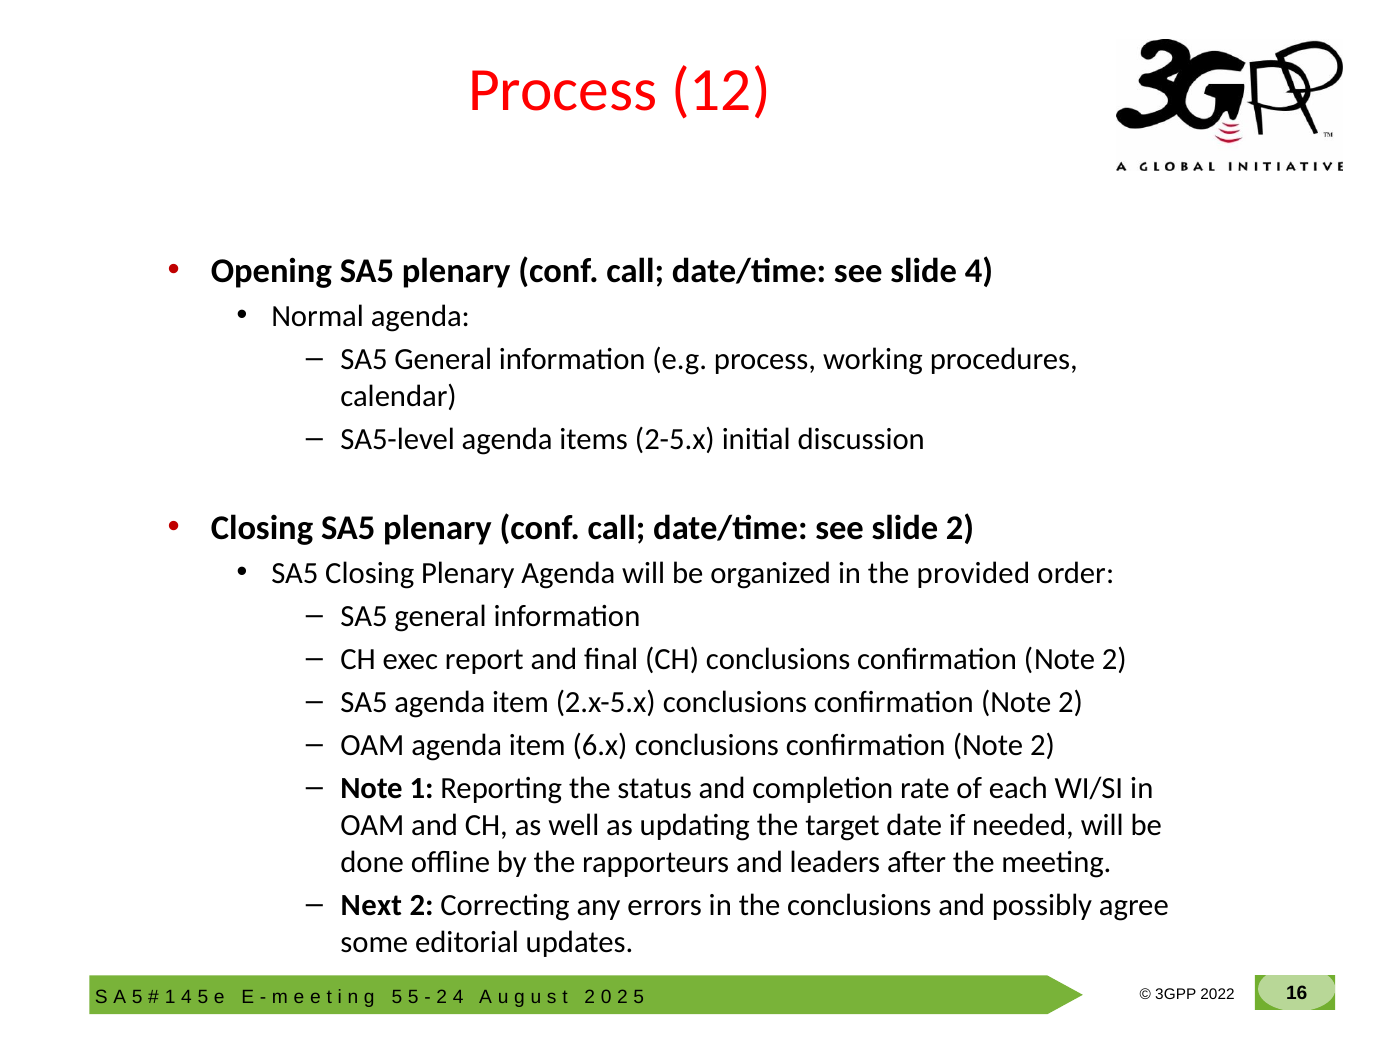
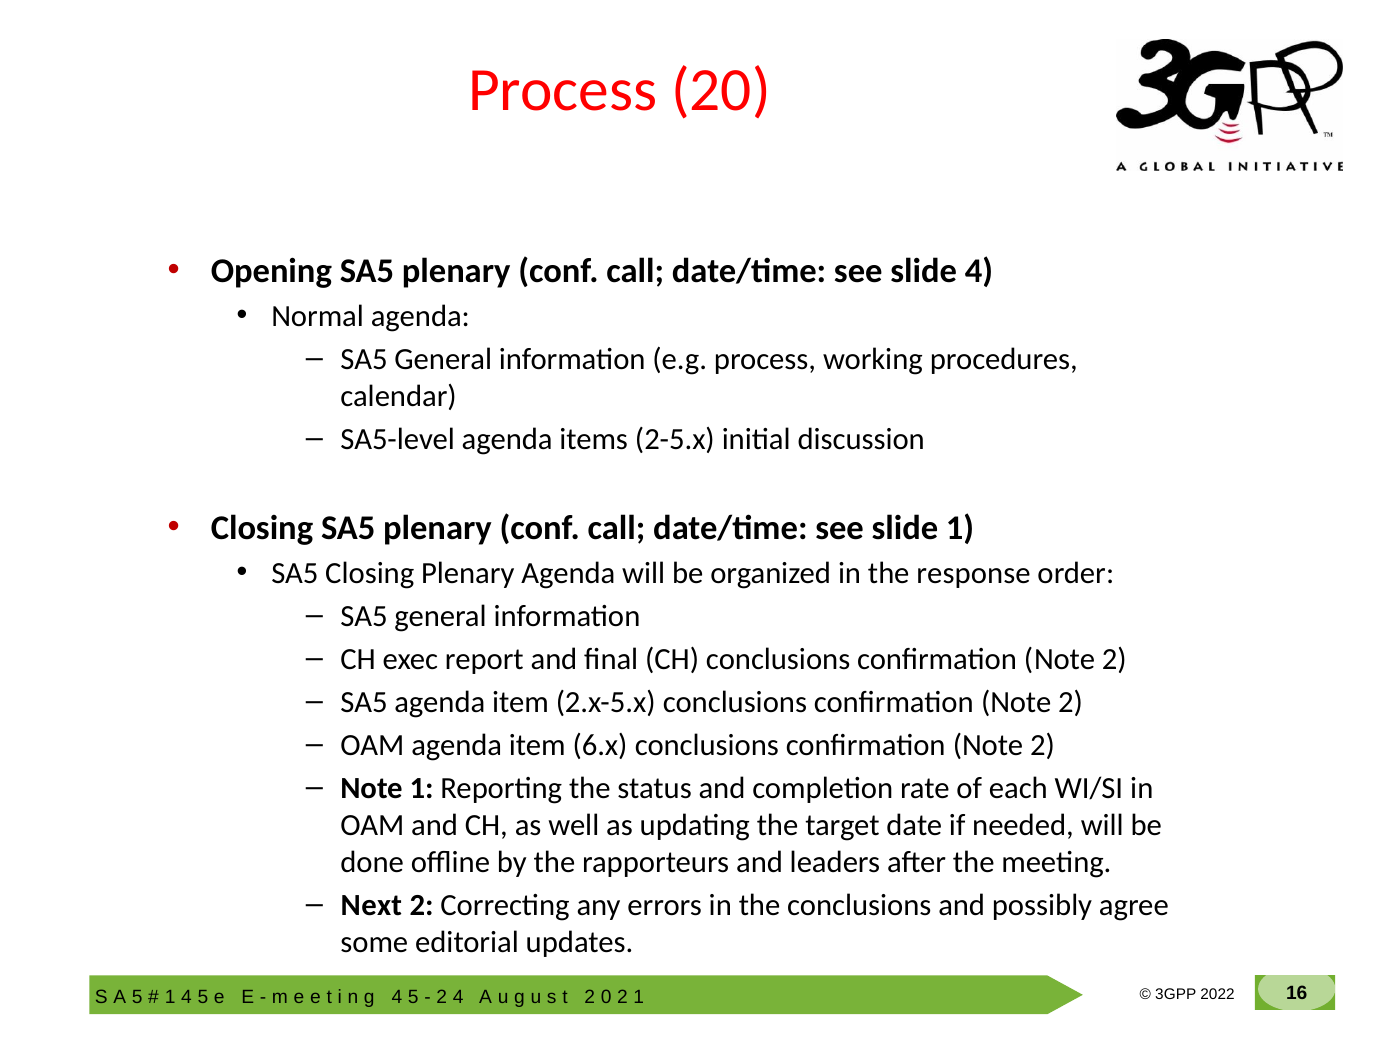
12: 12 -> 20
slide 2: 2 -> 1
provided: provided -> response
5 at (397, 997): 5 -> 4
2 5: 5 -> 1
